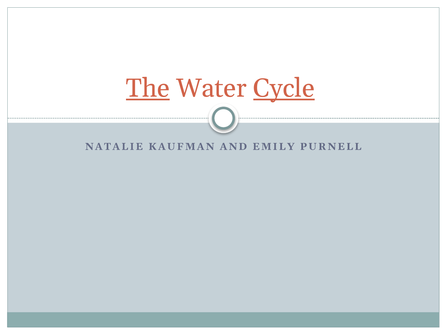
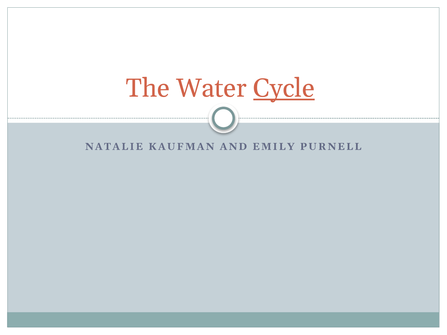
The underline: present -> none
